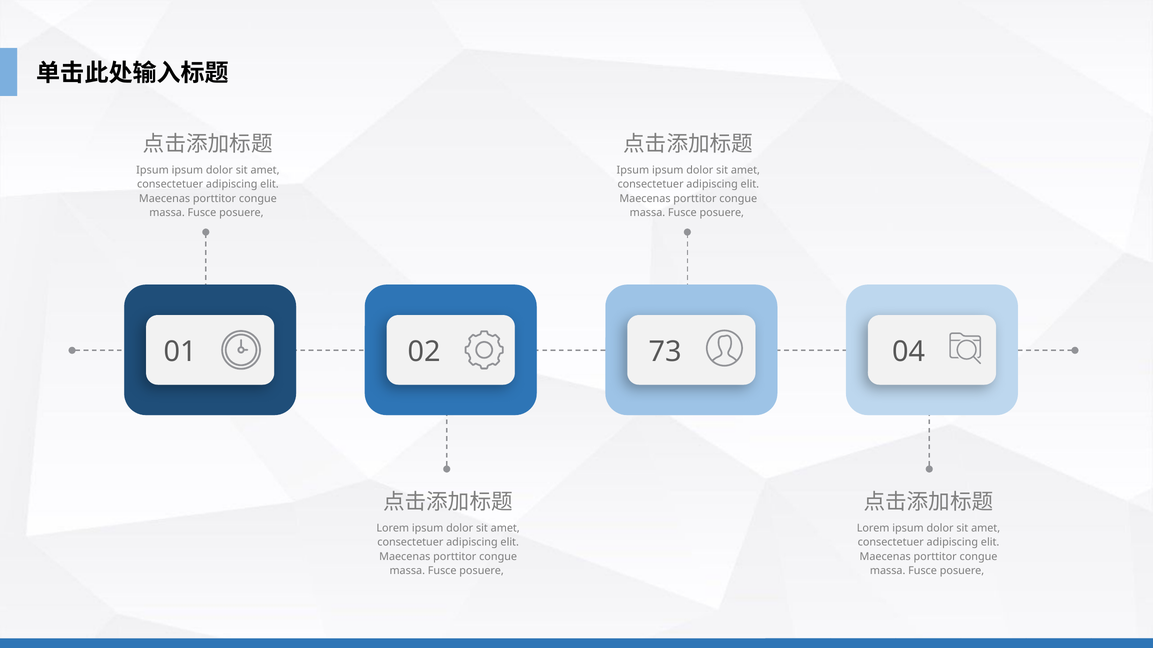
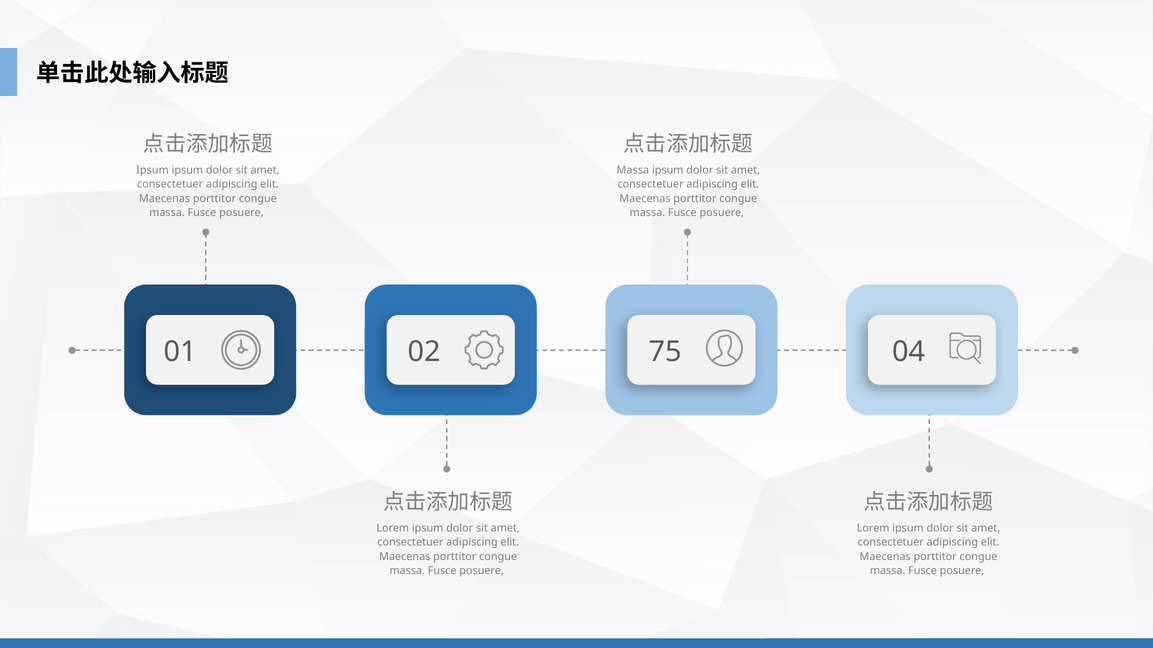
Ipsum at (633, 170): Ipsum -> Massa
73: 73 -> 75
